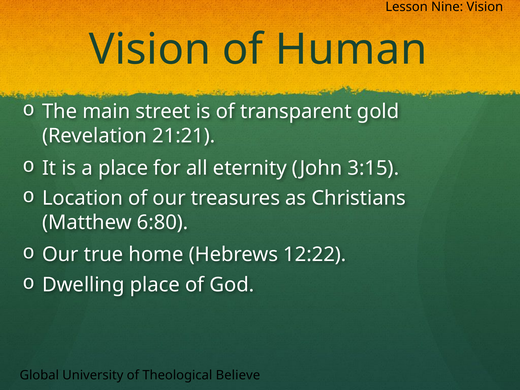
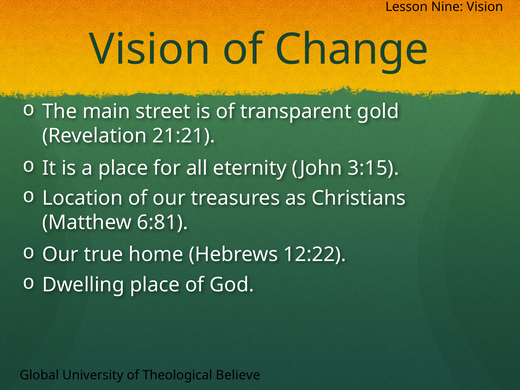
Human: Human -> Change
6:80: 6:80 -> 6:81
